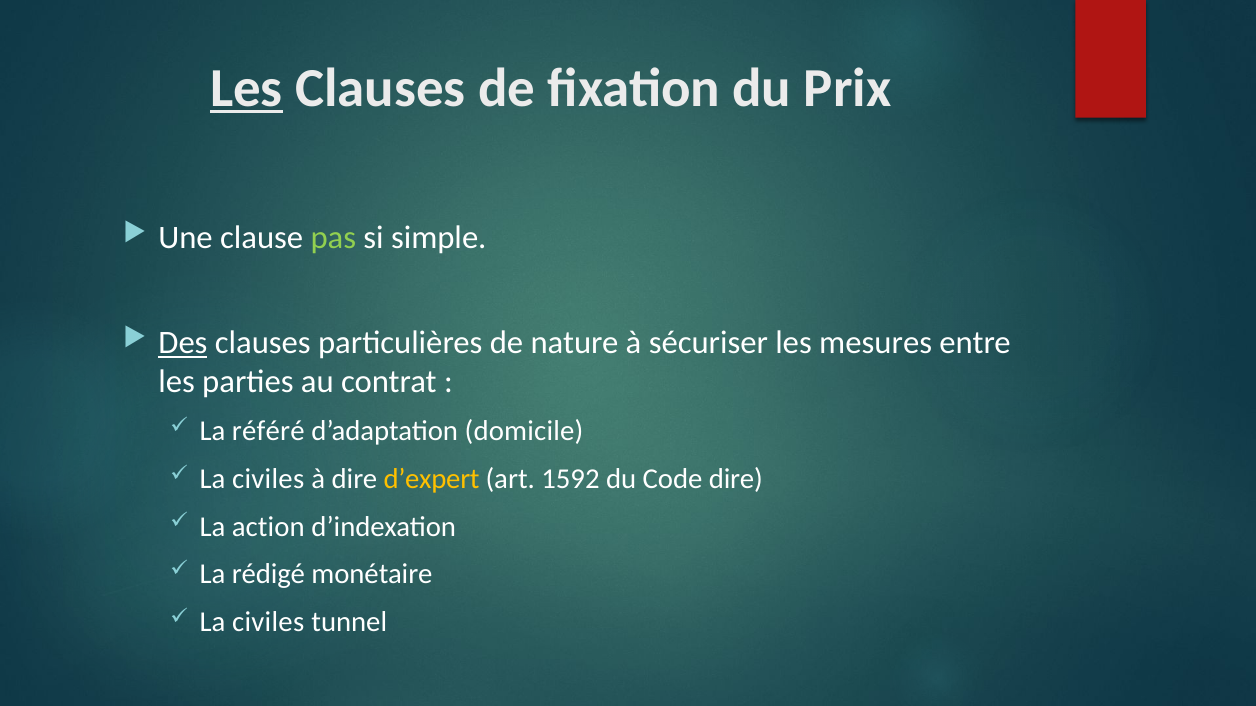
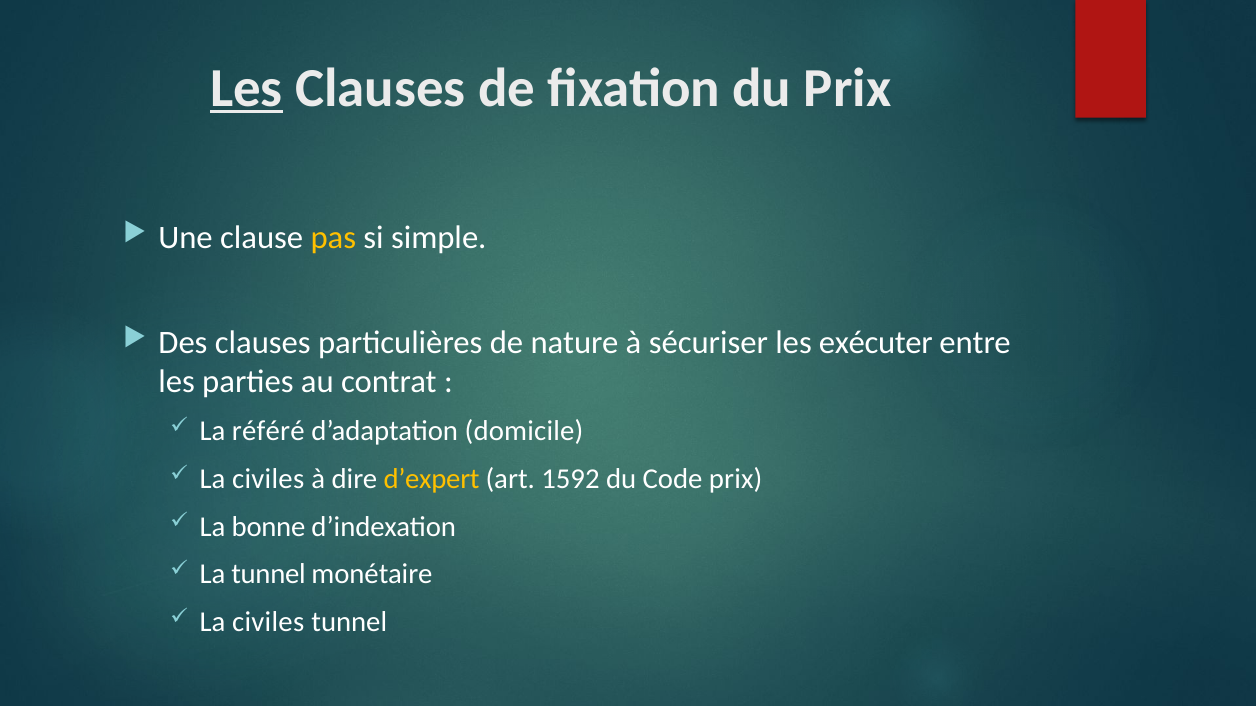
pas colour: light green -> yellow
Des underline: present -> none
mesures: mesures -> exécuter
Code dire: dire -> prix
action: action -> bonne
La rédigé: rédigé -> tunnel
